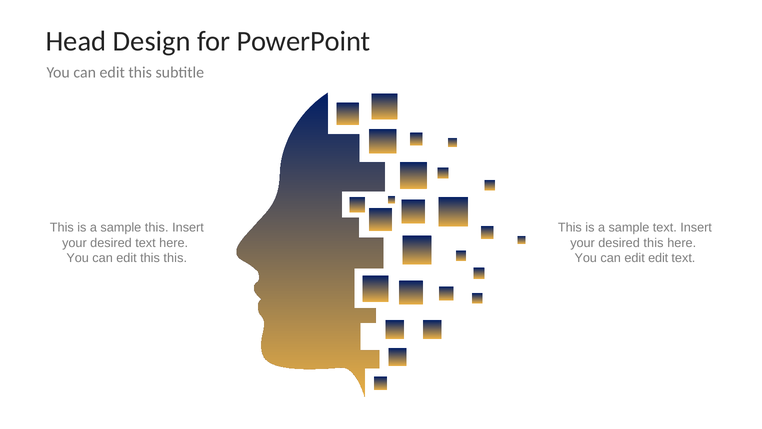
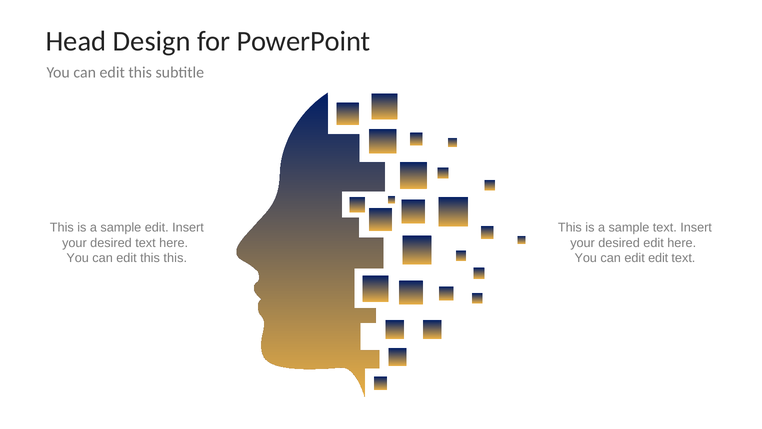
sample this: this -> edit
desired this: this -> edit
